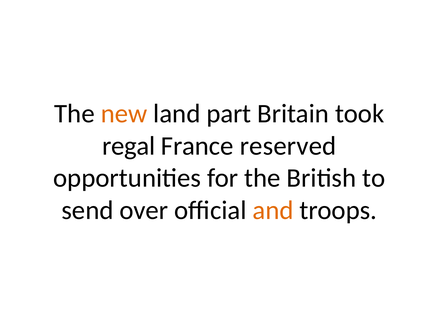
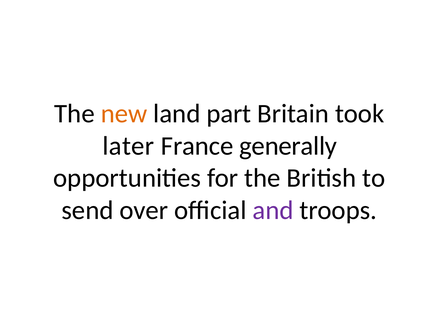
regal: regal -> later
reserved: reserved -> generally
and colour: orange -> purple
